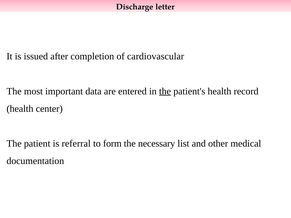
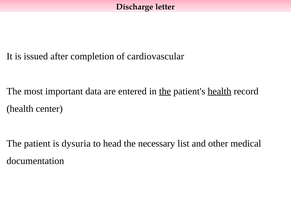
health at (219, 91) underline: none -> present
referral: referral -> dysuria
form: form -> head
